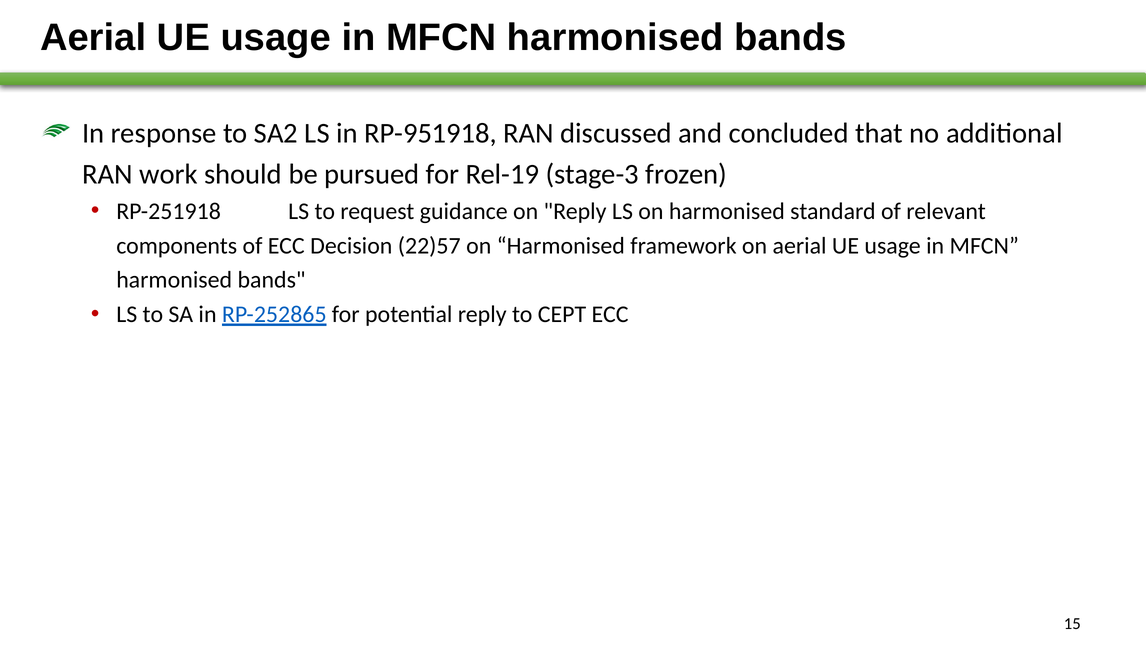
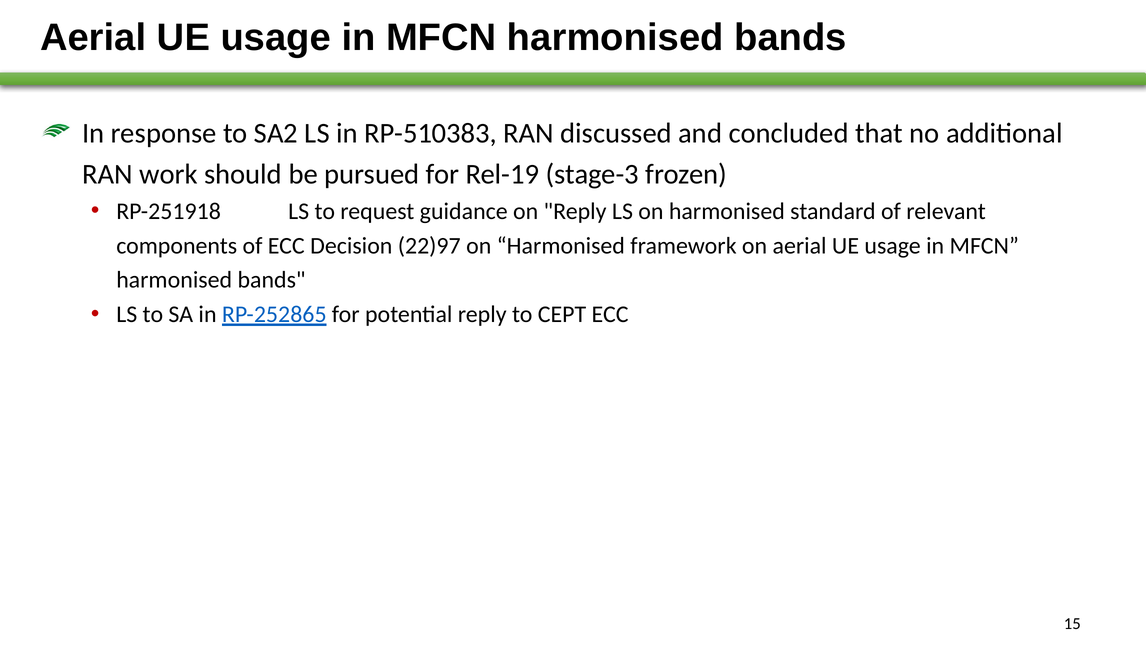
RP-951918: RP-951918 -> RP-510383
22)57: 22)57 -> 22)97
